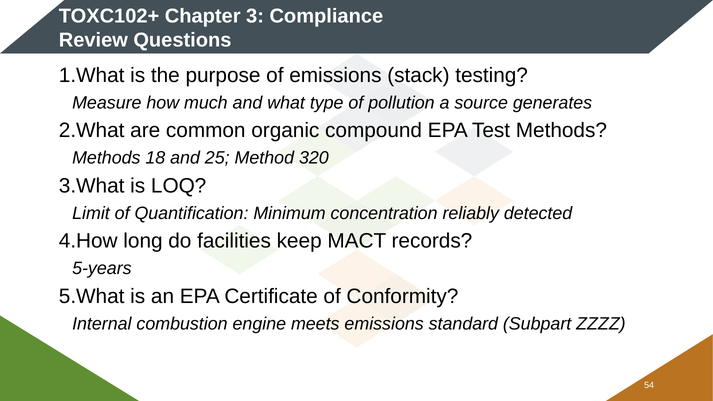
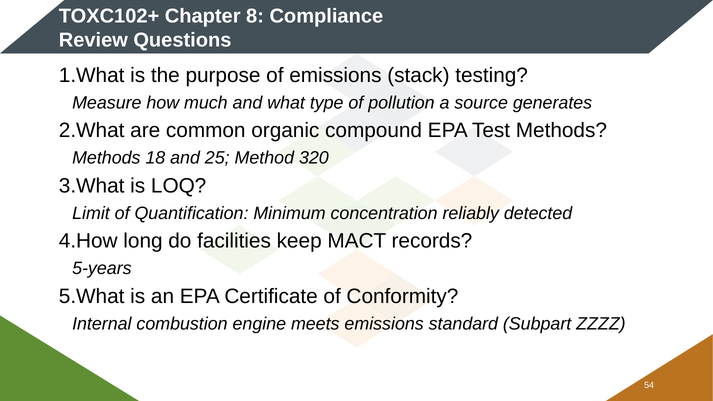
3: 3 -> 8
